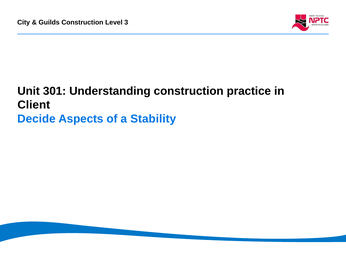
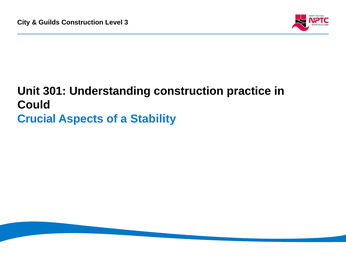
Client: Client -> Could
Decide: Decide -> Crucial
